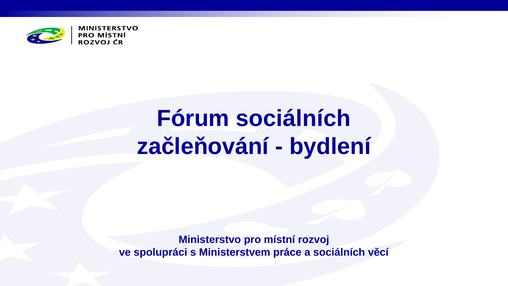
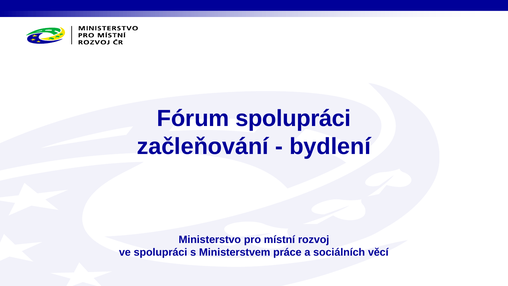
Fórum sociálních: sociálních -> spolupráci
